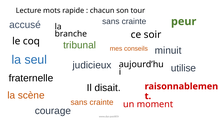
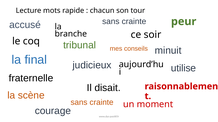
seul: seul -> final
